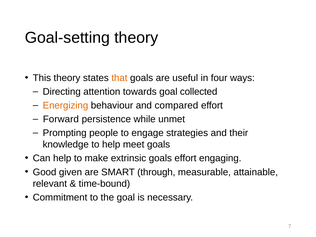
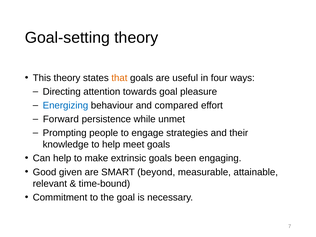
collected: collected -> pleasure
Energizing colour: orange -> blue
goals effort: effort -> been
through: through -> beyond
